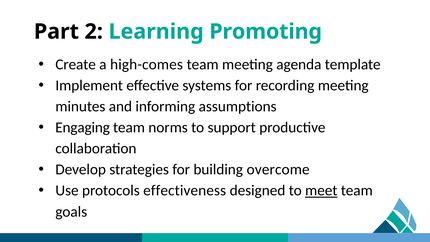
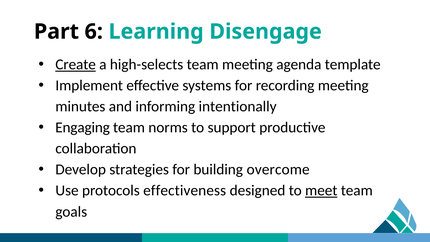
2: 2 -> 6
Promoting: Promoting -> Disengage
Create underline: none -> present
high-comes: high-comes -> high-selects
assumptions: assumptions -> intentionally
